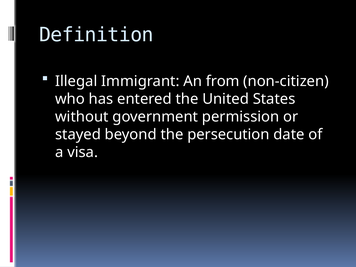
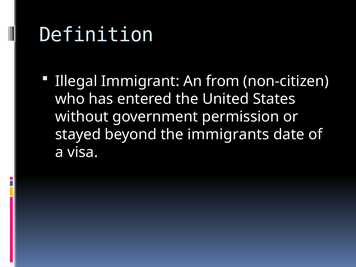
persecution: persecution -> immigrants
